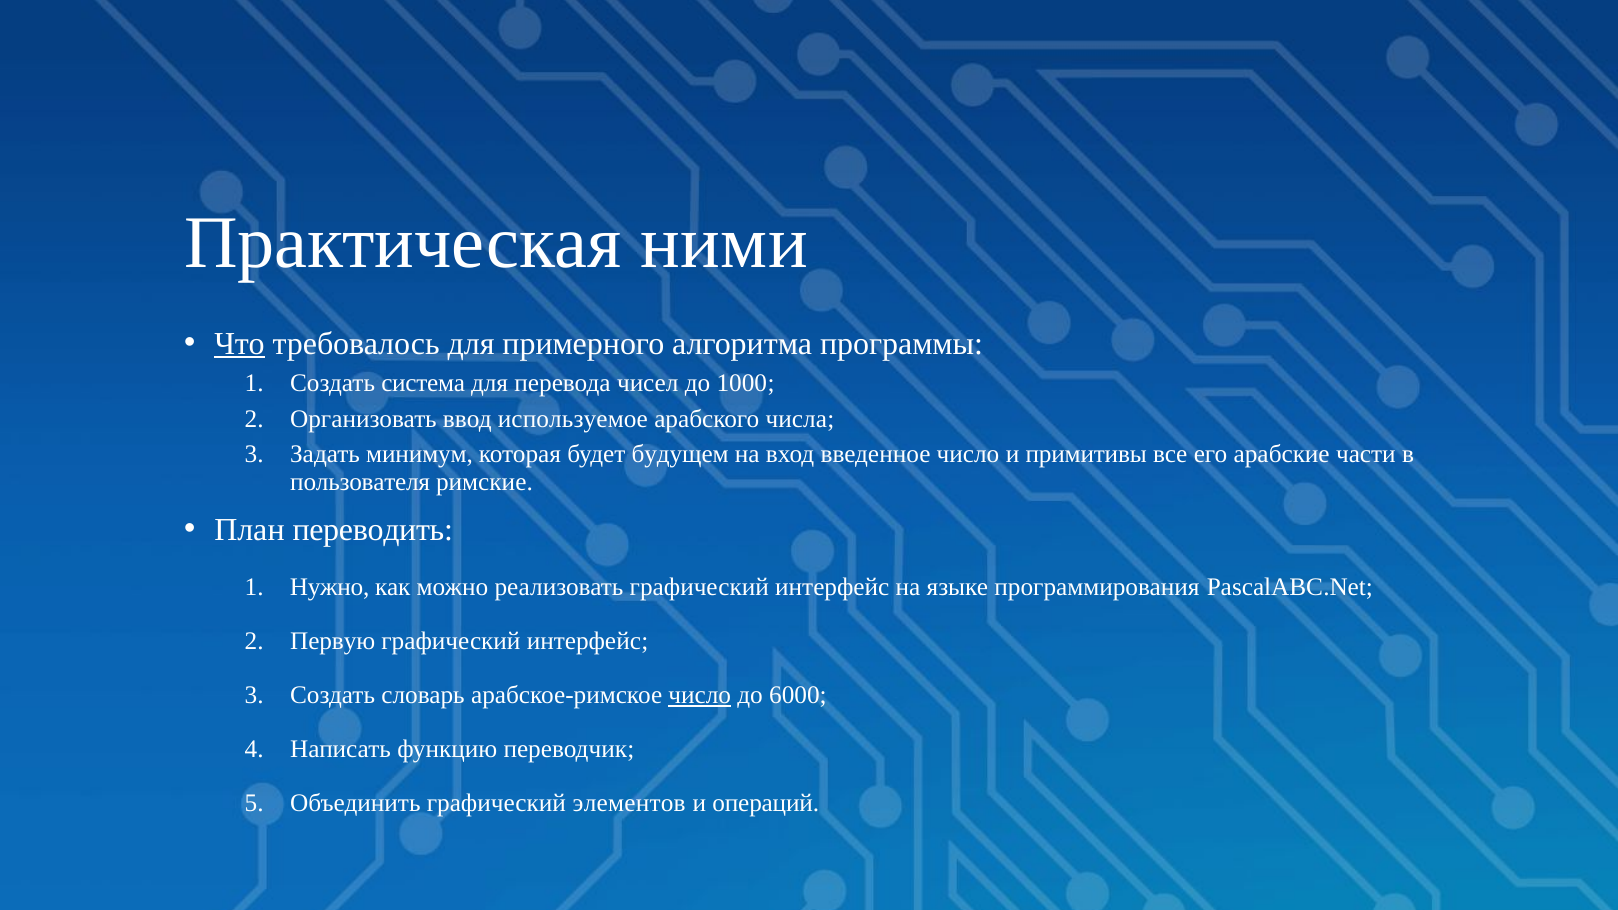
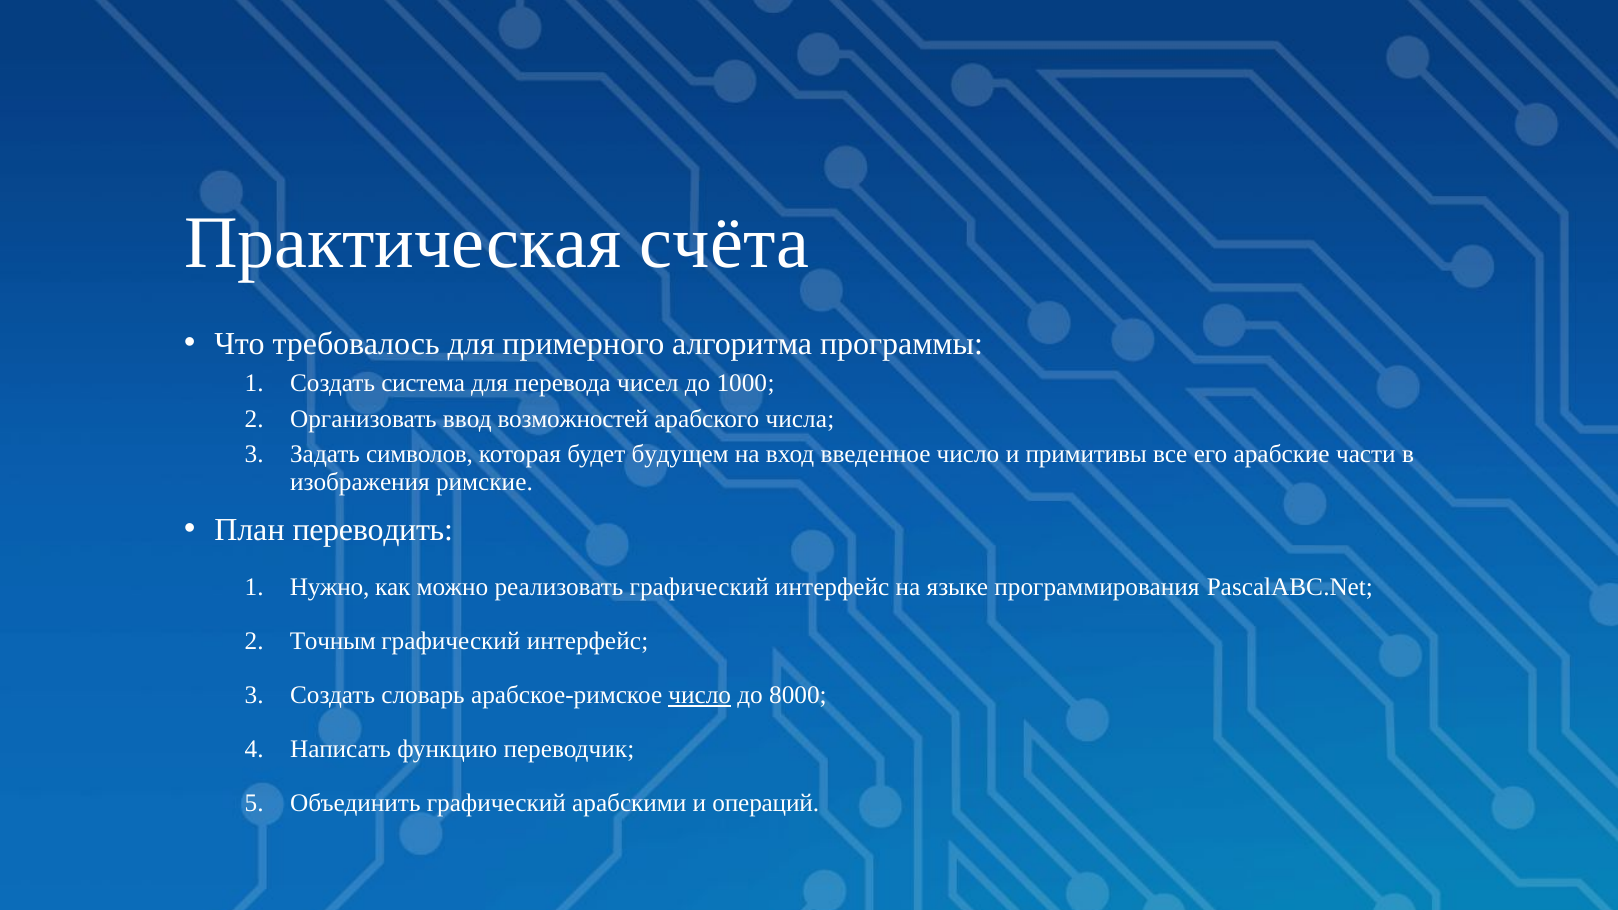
ними: ними -> счёта
Что underline: present -> none
используемое: используемое -> возможностей
минимум: минимум -> символов
пользователя: пользователя -> изображения
Первую: Первую -> Точным
6000: 6000 -> 8000
элементов: элементов -> арабскими
